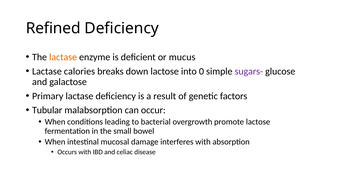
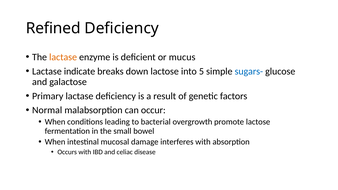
calories: calories -> indicate
0: 0 -> 5
sugars- colour: purple -> blue
Tubular: Tubular -> Normal
